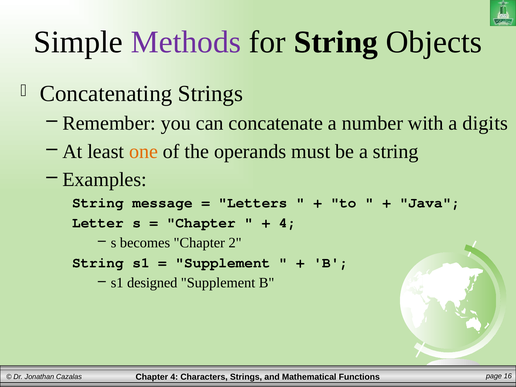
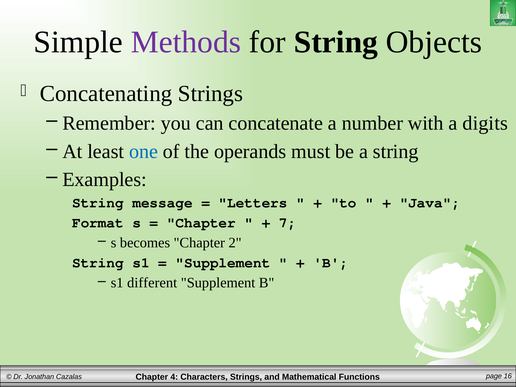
one colour: orange -> blue
Letter: Letter -> Format
4 at (288, 223): 4 -> 7
designed: designed -> different
